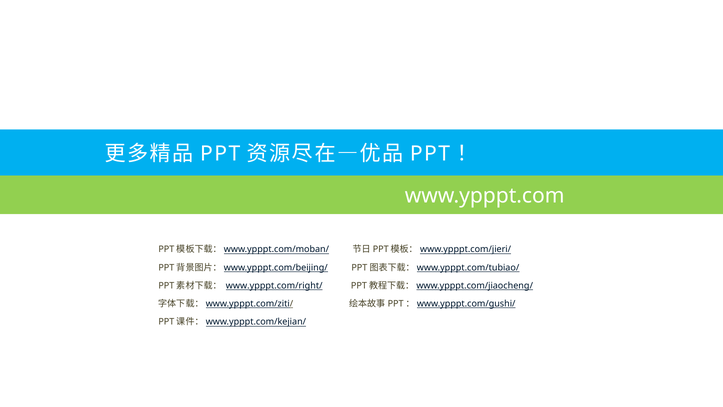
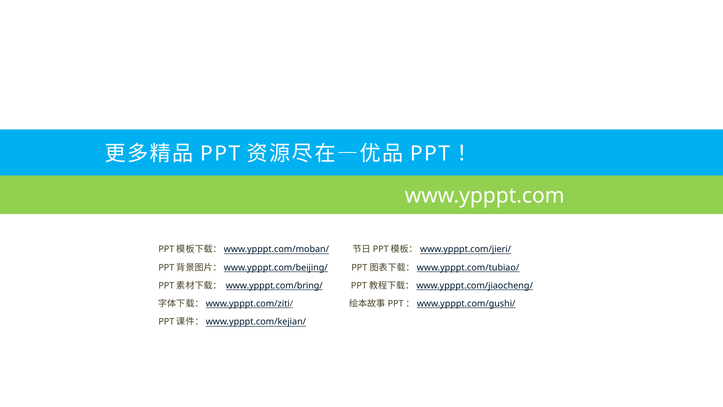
www.ypppt.com/right/: www.ypppt.com/right/ -> www.ypppt.com/bring/
